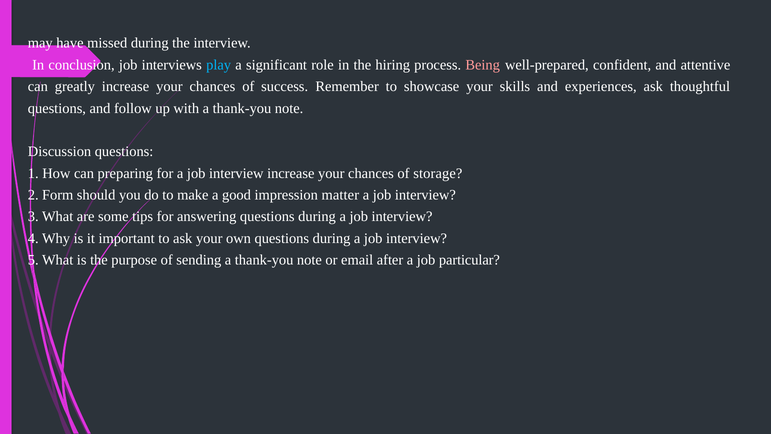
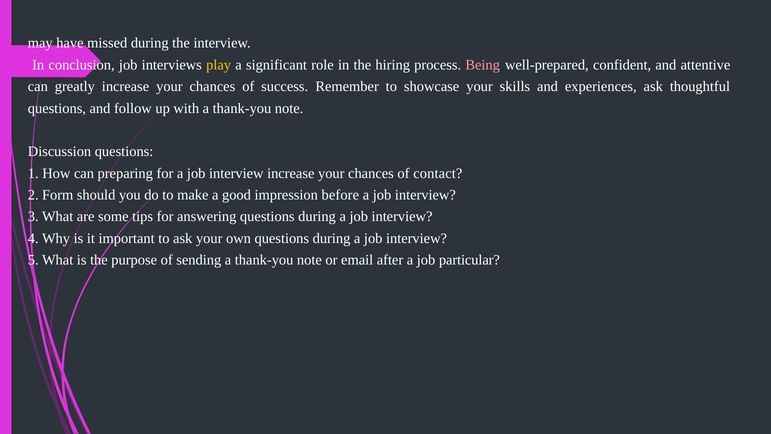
play colour: light blue -> yellow
storage: storage -> contact
matter: matter -> before
